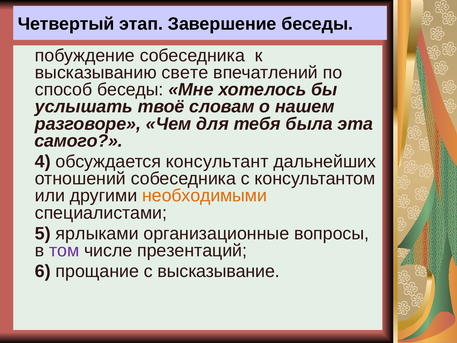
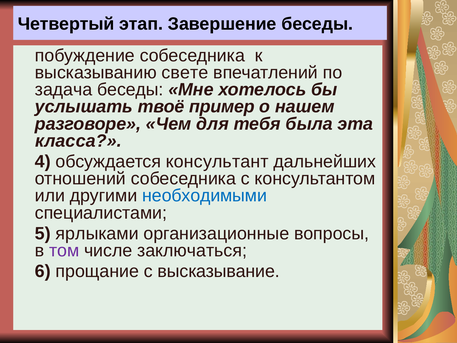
способ: способ -> задача
словам: словам -> пример
самого: самого -> класса
необходимыми colour: orange -> blue
презентаций: презентаций -> заключаться
